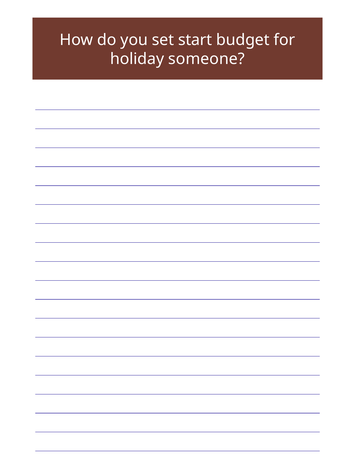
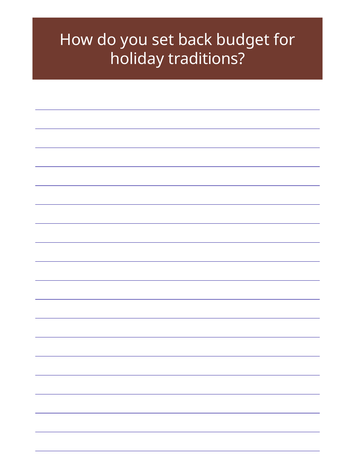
start: start -> back
someone: someone -> traditions
